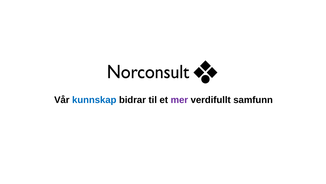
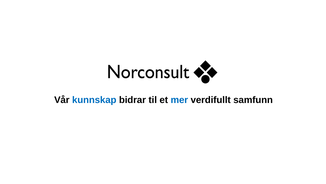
mer colour: purple -> blue
